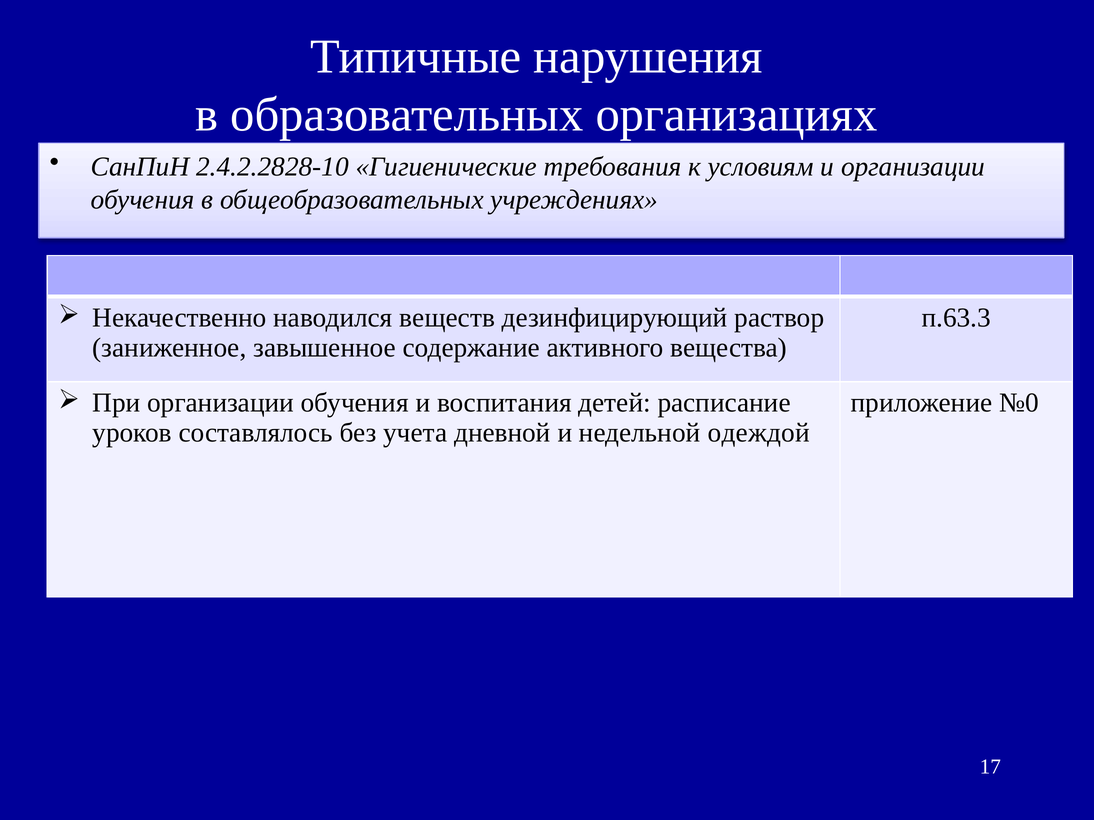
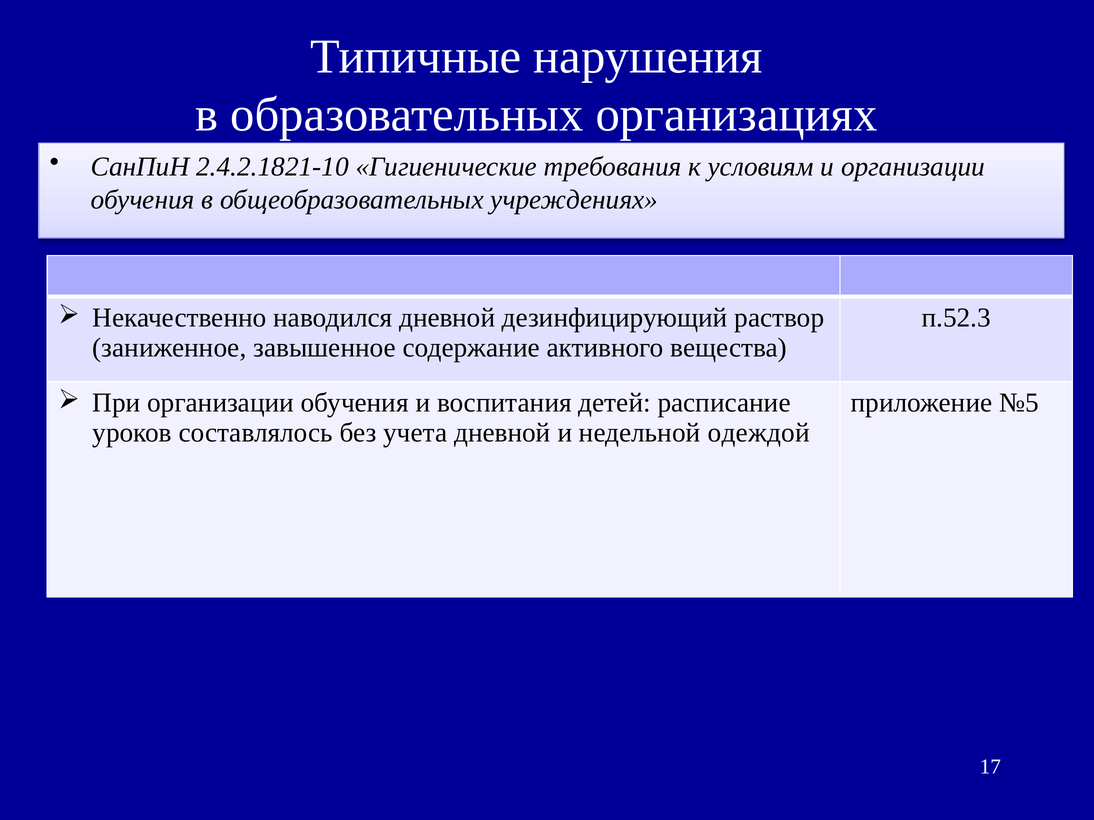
2.4.2.2828-10: 2.4.2.2828-10 -> 2.4.2.1821-10
наводился веществ: веществ -> дневной
п.63.3: п.63.3 -> п.52.3
№0: №0 -> №5
